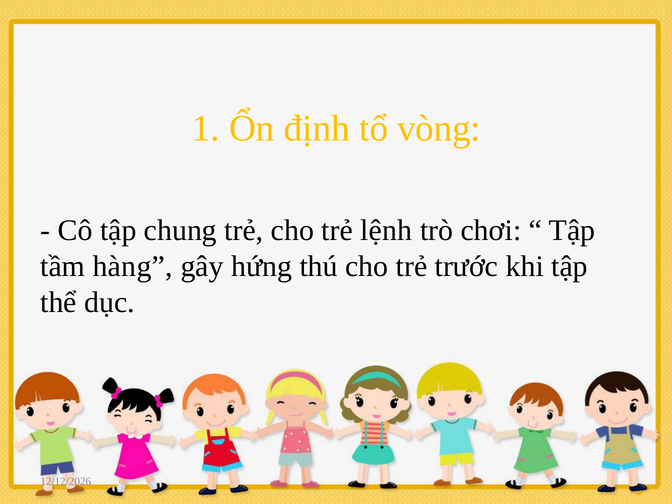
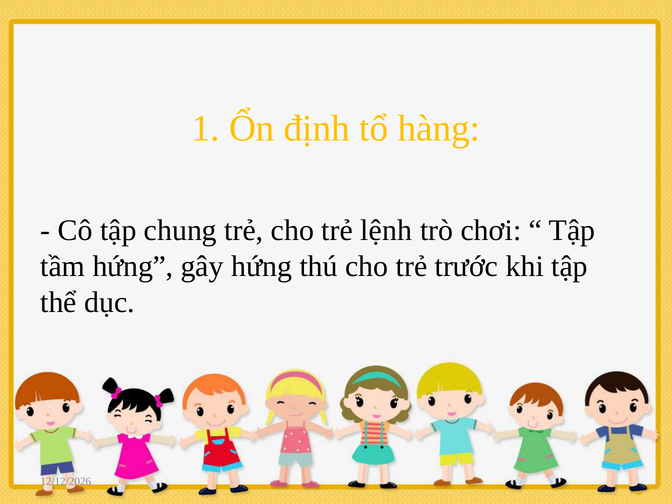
vòng: vòng -> hàng
tầm hàng: hàng -> hứng
